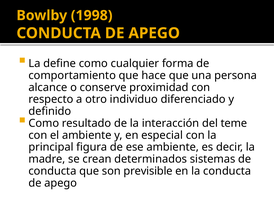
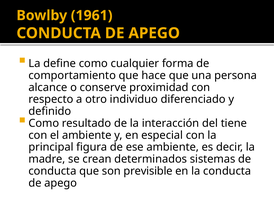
1998: 1998 -> 1961
teme: teme -> tiene
